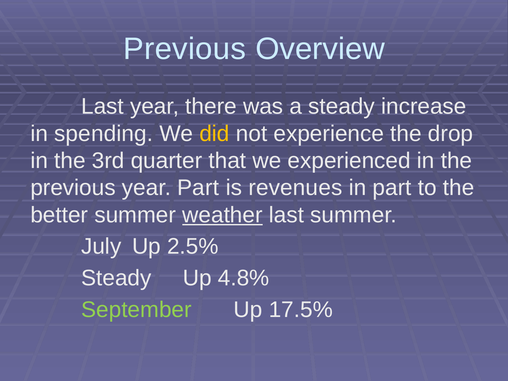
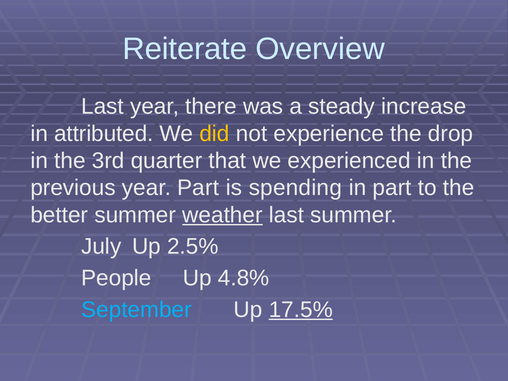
Previous at (185, 49): Previous -> Reiterate
spending: spending -> attributed
revenues: revenues -> spending
Steady at (116, 278): Steady -> People
September colour: light green -> light blue
17.5% underline: none -> present
